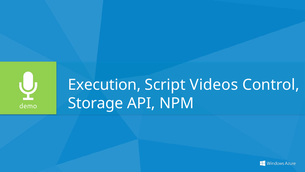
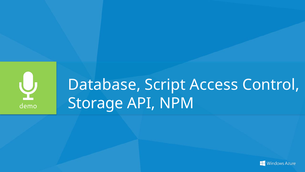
Execution: Execution -> Database
Videos: Videos -> Access
